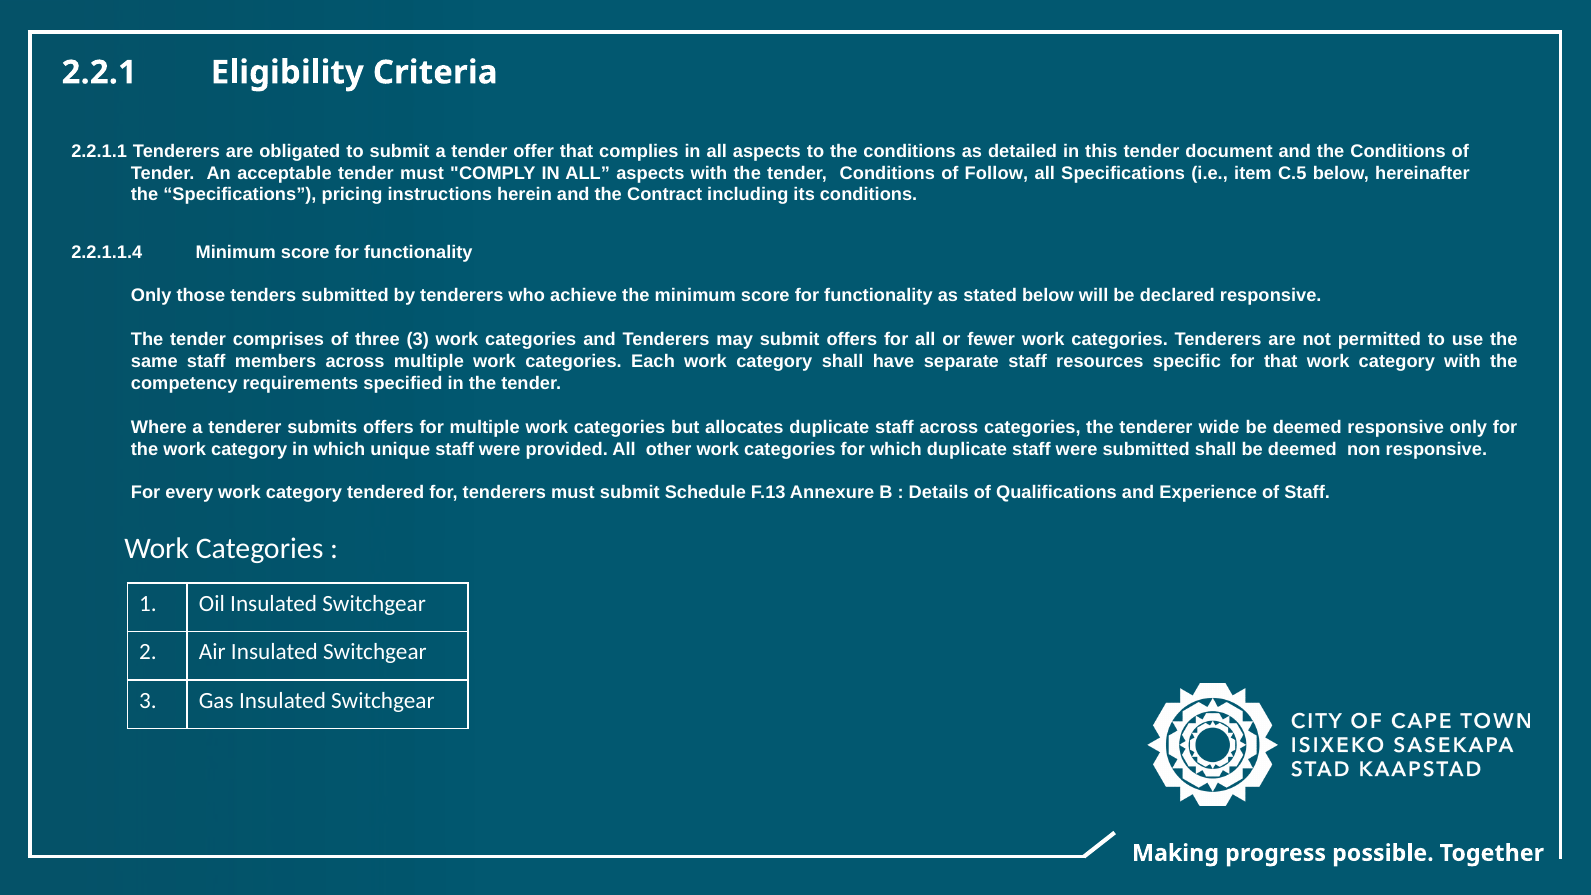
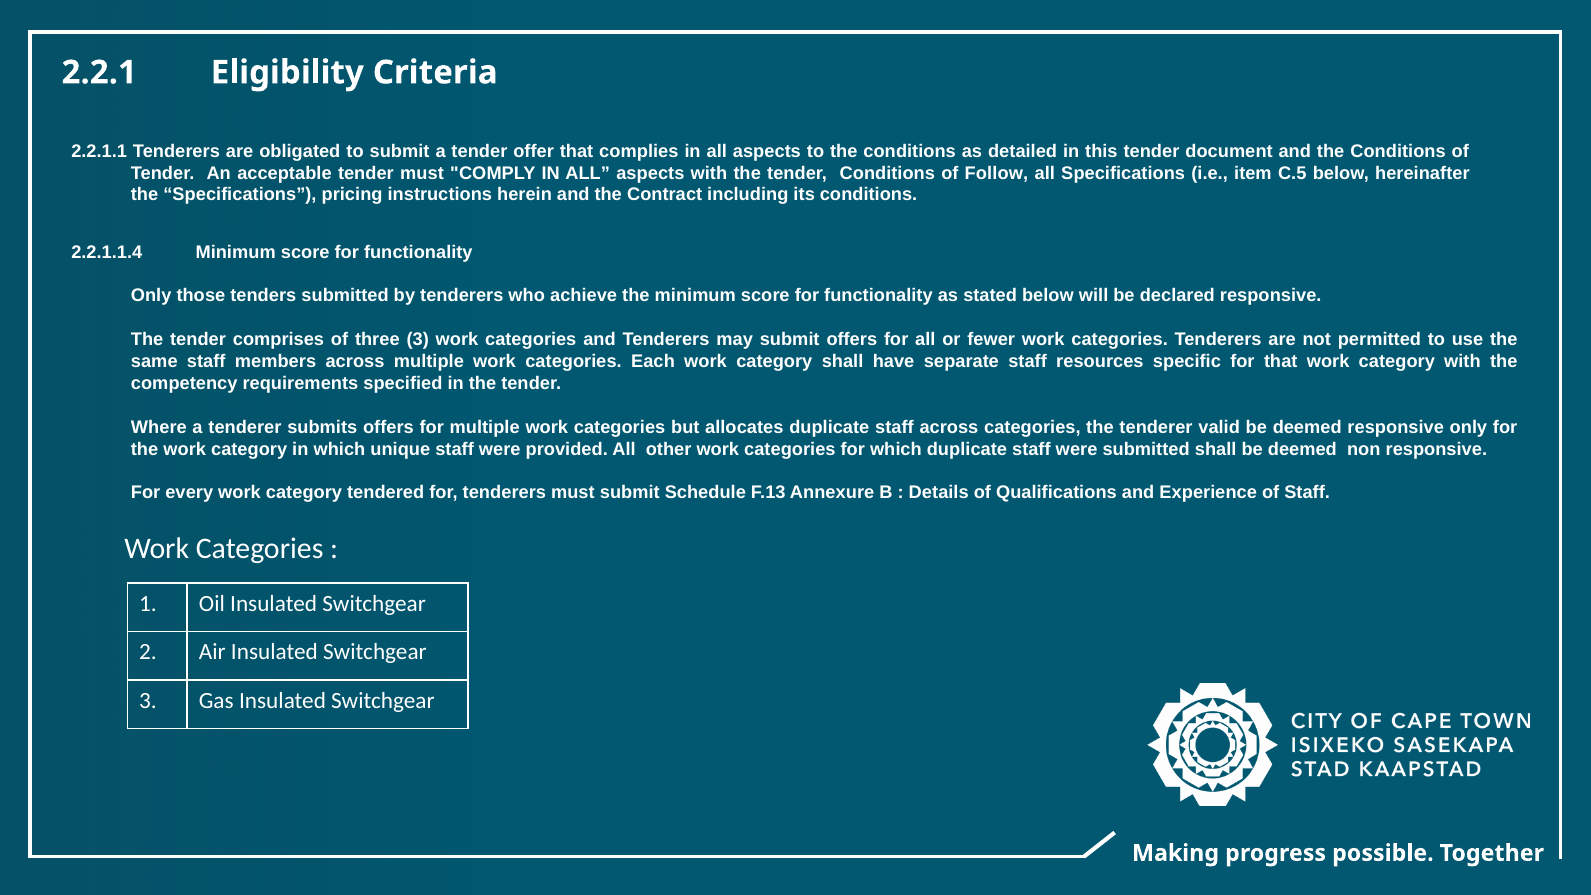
wide: wide -> valid
